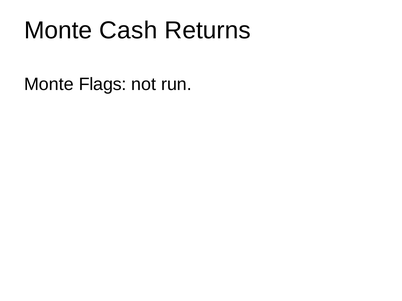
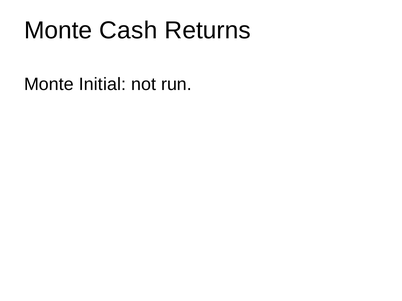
Flags: Flags -> Initial
